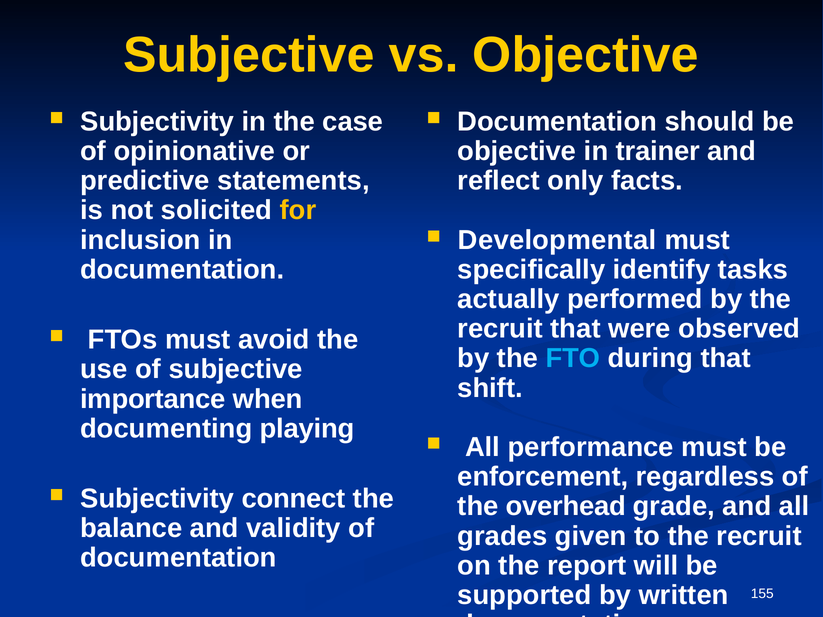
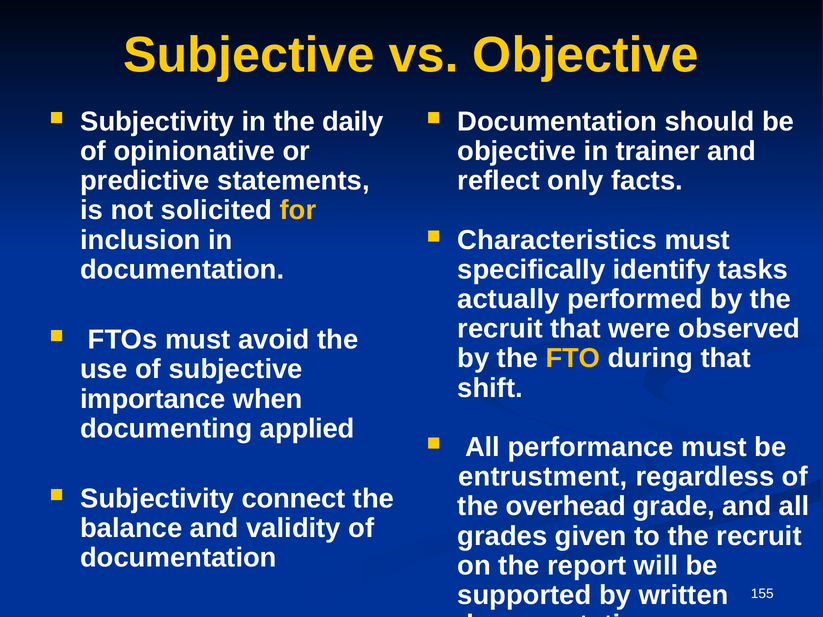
case: case -> daily
Developmental: Developmental -> Characteristics
FTO colour: light blue -> yellow
playing: playing -> applied
enforcement: enforcement -> entrustment
